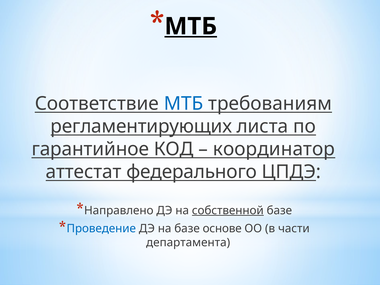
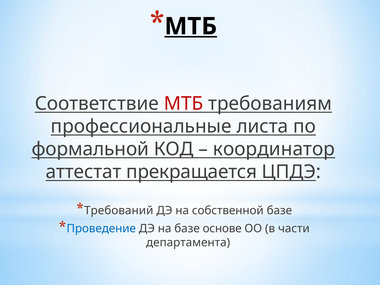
МТБ at (184, 104) colour: blue -> red
регламентирующих: регламентирующих -> профессиональные
гарантийное: гарантийное -> формальной
федерального: федерального -> прекращается
Направлено: Направлено -> Требований
собственной underline: present -> none
